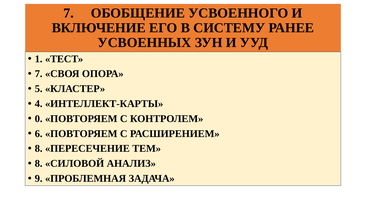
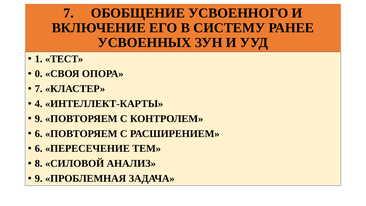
7 at (39, 74): 7 -> 0
5 at (39, 89): 5 -> 7
0 at (39, 119): 0 -> 9
8 at (39, 149): 8 -> 6
